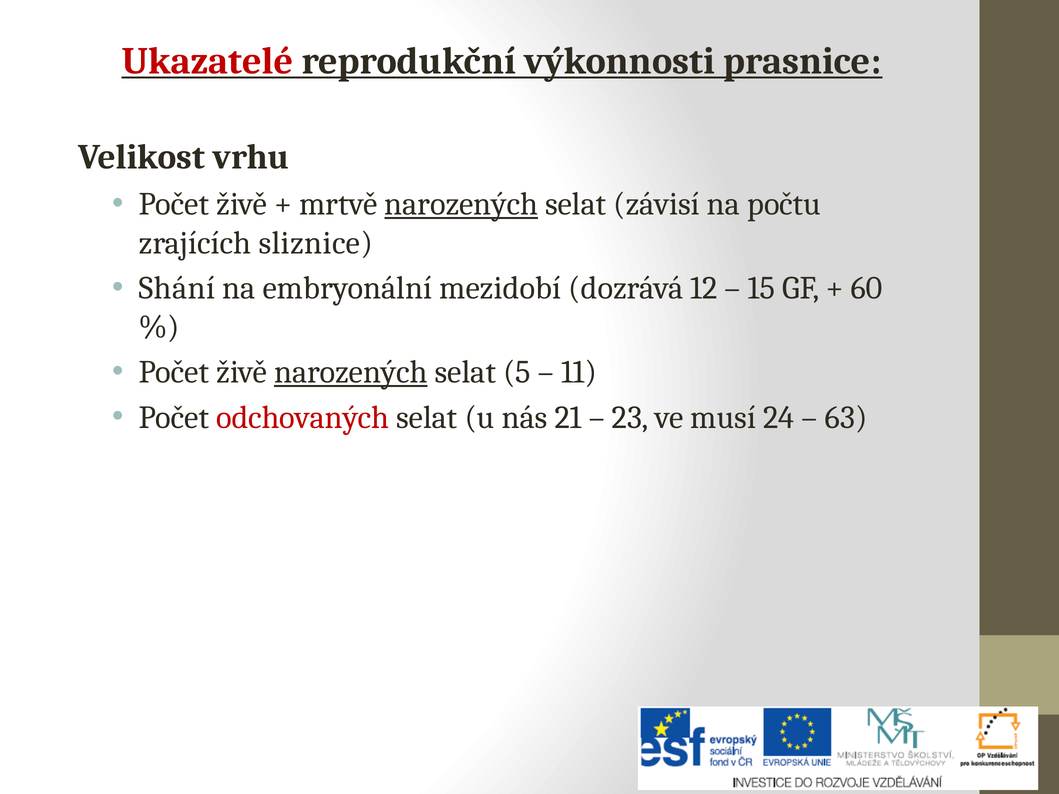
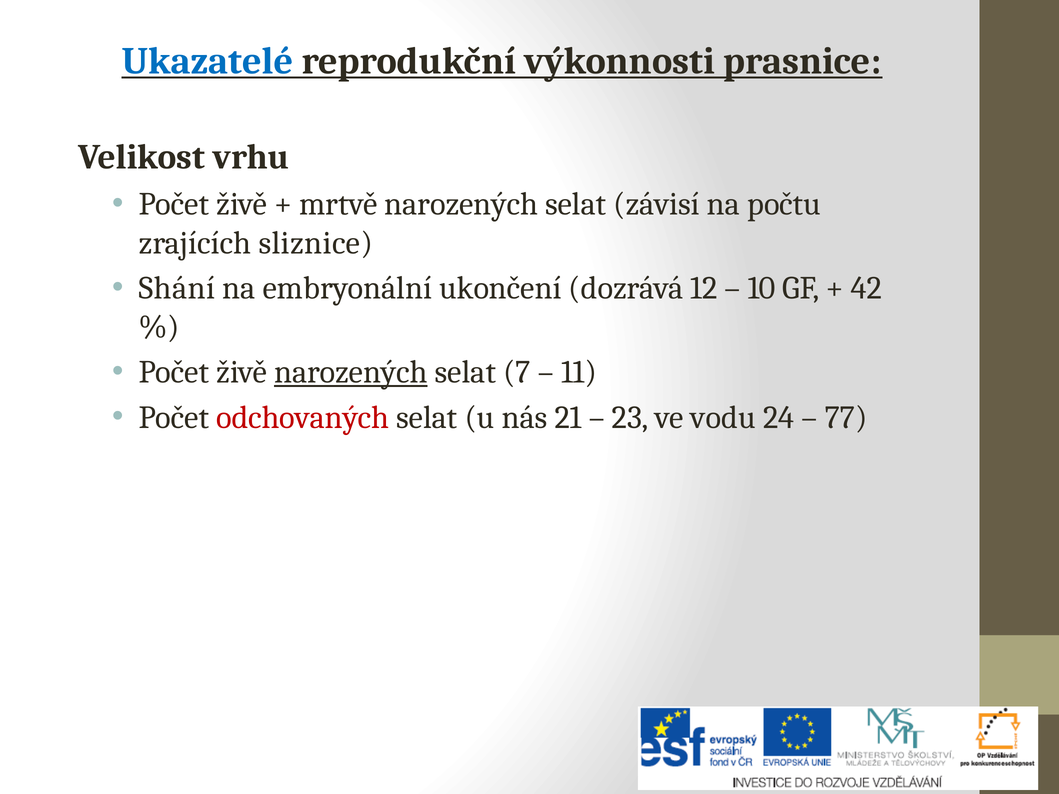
Ukazatelé colour: red -> blue
narozených at (461, 204) underline: present -> none
mezidobí: mezidobí -> ukončení
15: 15 -> 10
60: 60 -> 42
5: 5 -> 7
musí: musí -> vodu
63: 63 -> 77
